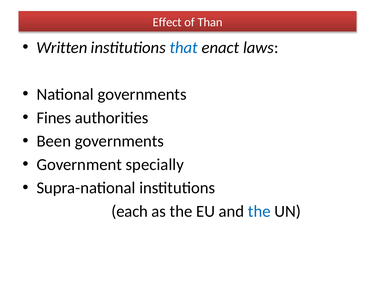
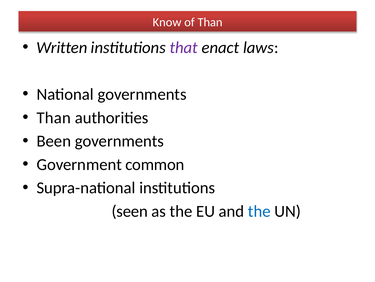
Effect: Effect -> Know
that colour: blue -> purple
Fines at (54, 117): Fines -> Than
specially: specially -> common
each: each -> seen
